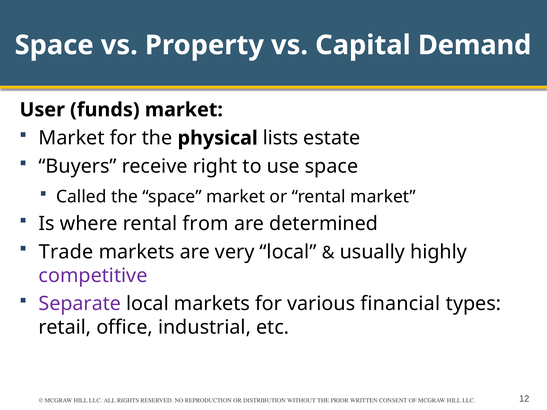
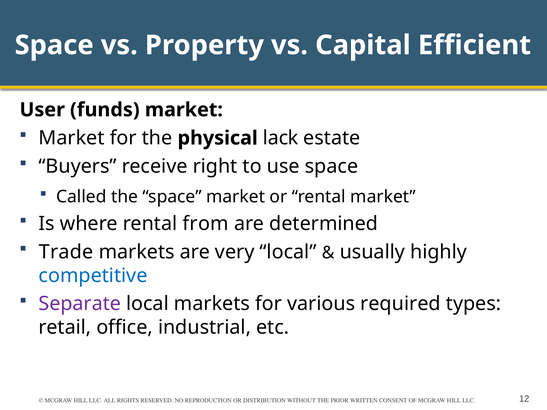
Demand: Demand -> Efficient
lists: lists -> lack
competitive colour: purple -> blue
financial: financial -> required
